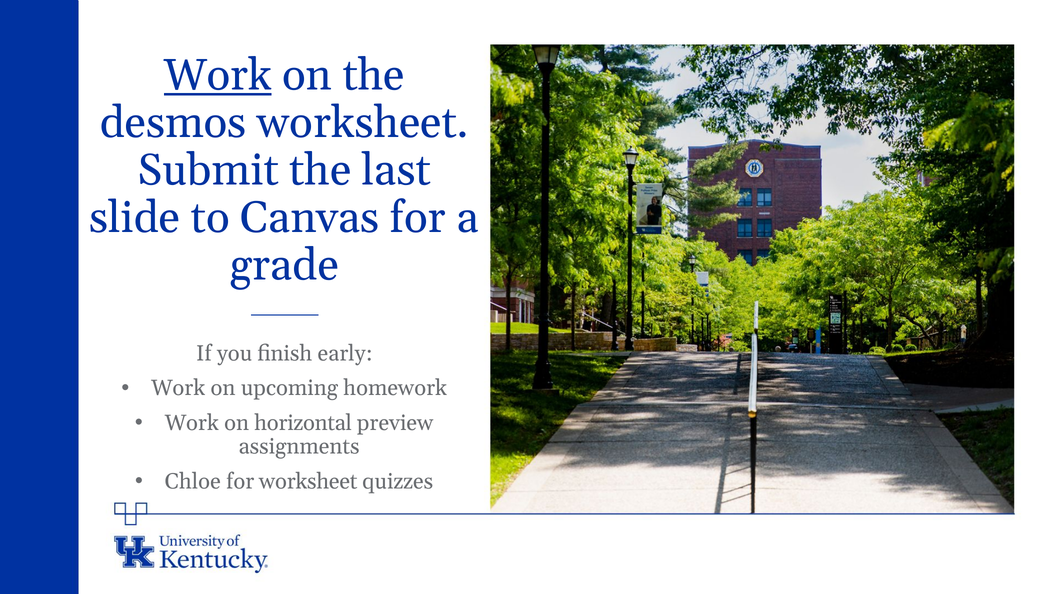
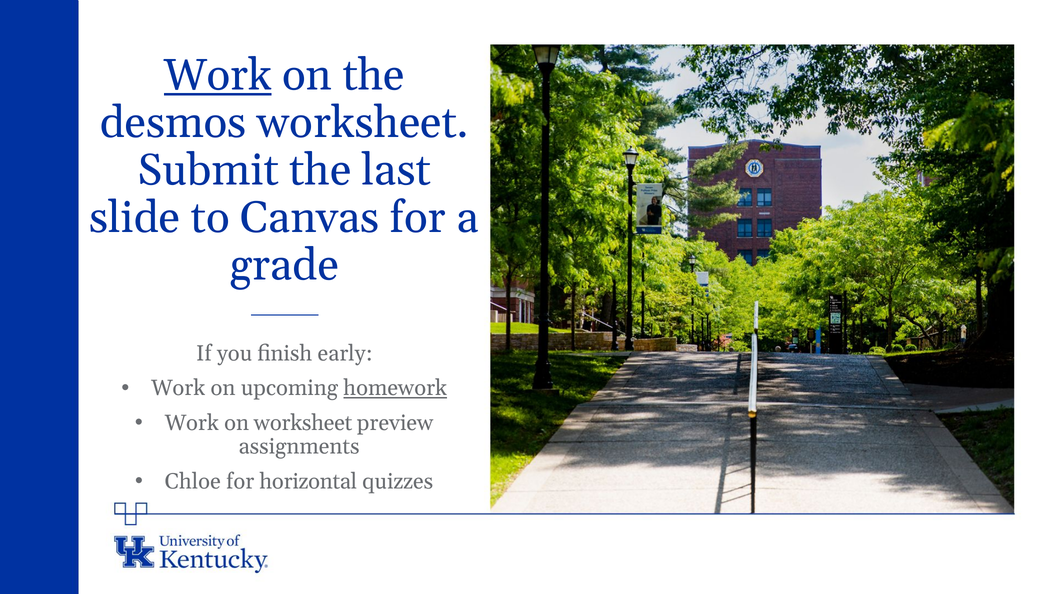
homework underline: none -> present
on horizontal: horizontal -> worksheet
for worksheet: worksheet -> horizontal
